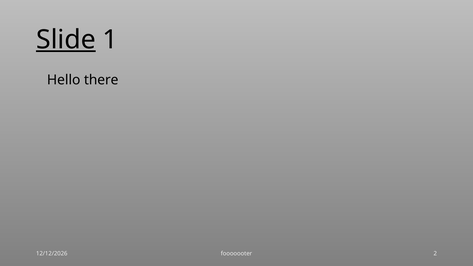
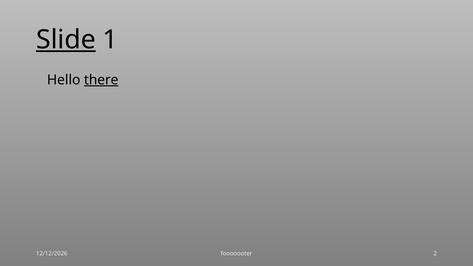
there underline: none -> present
